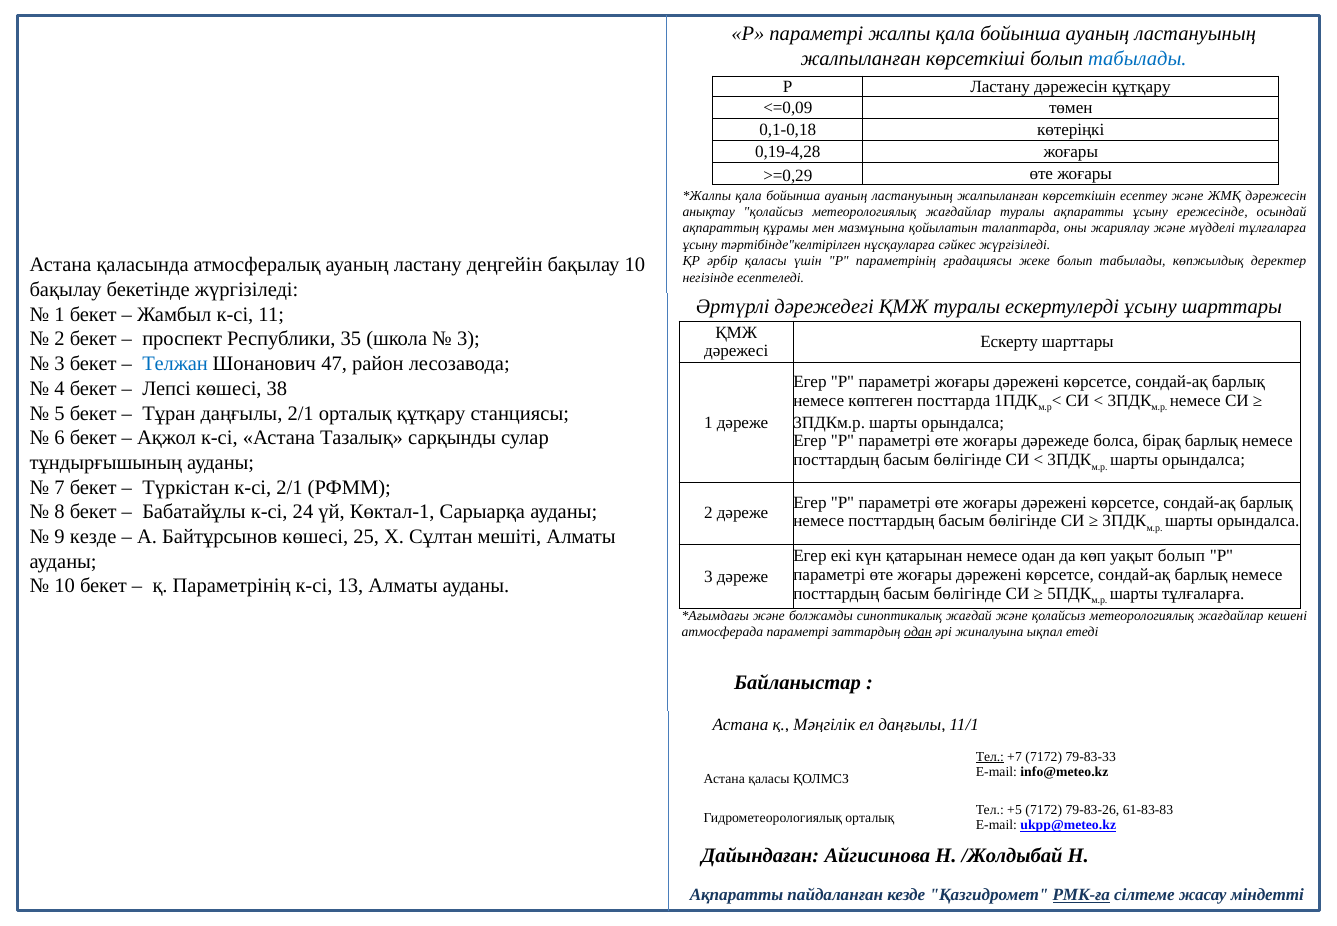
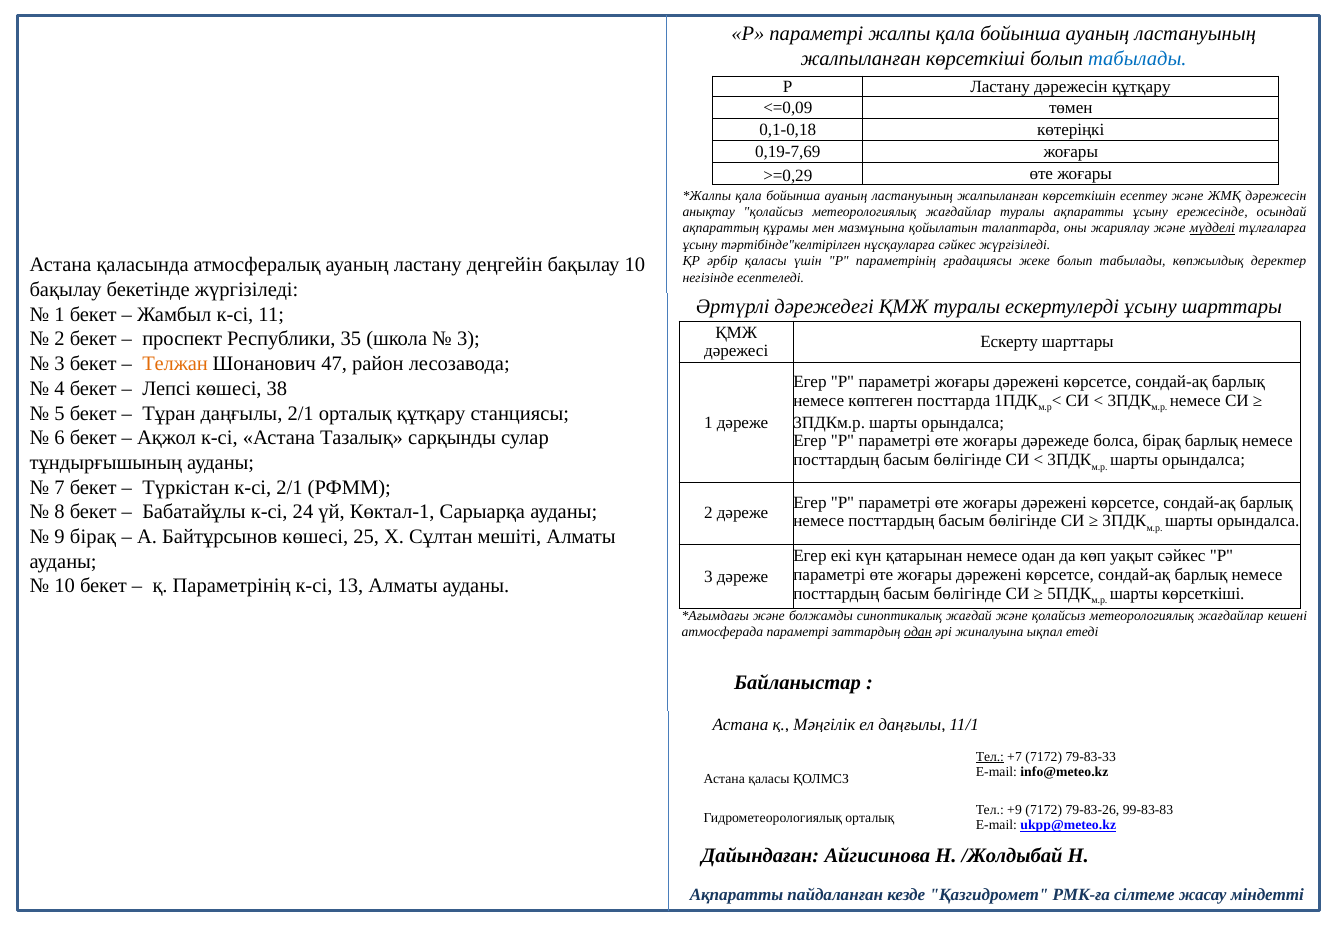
0,19-4,28: 0,19-4,28 -> 0,19-7,69
мүдделі underline: none -> present
Телжан colour: blue -> orange
9 кезде: кезде -> бірақ
уақыт болып: болып -> сәйкес
шарты тұлғаларға: тұлғаларға -> көрсеткіші
+5: +5 -> +9
61-83-83: 61-83-83 -> 99-83-83
РМК-ға underline: present -> none
